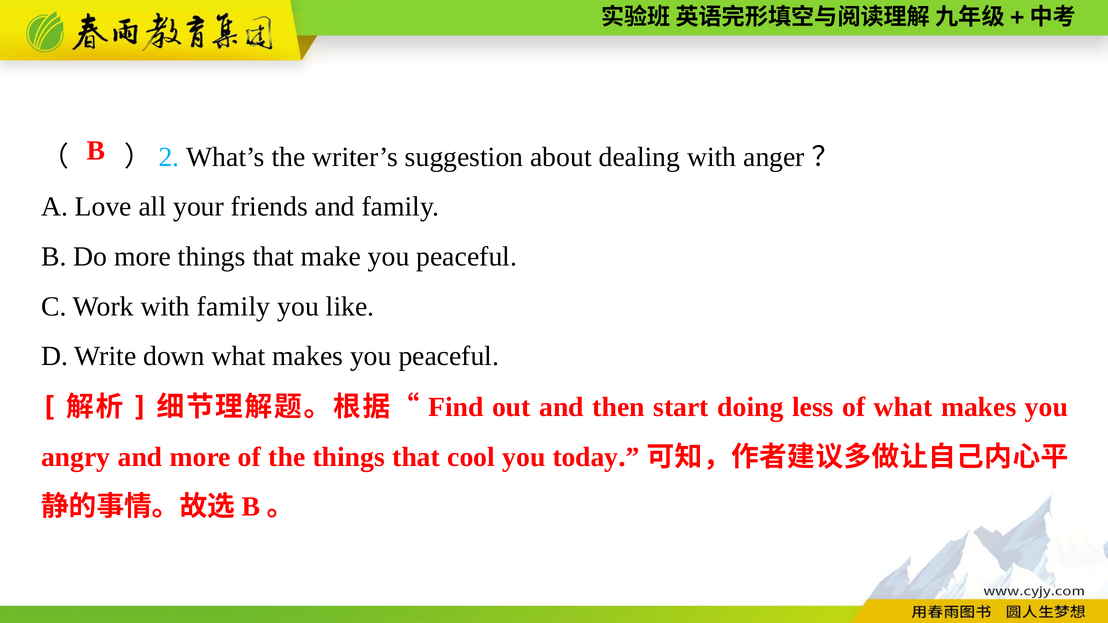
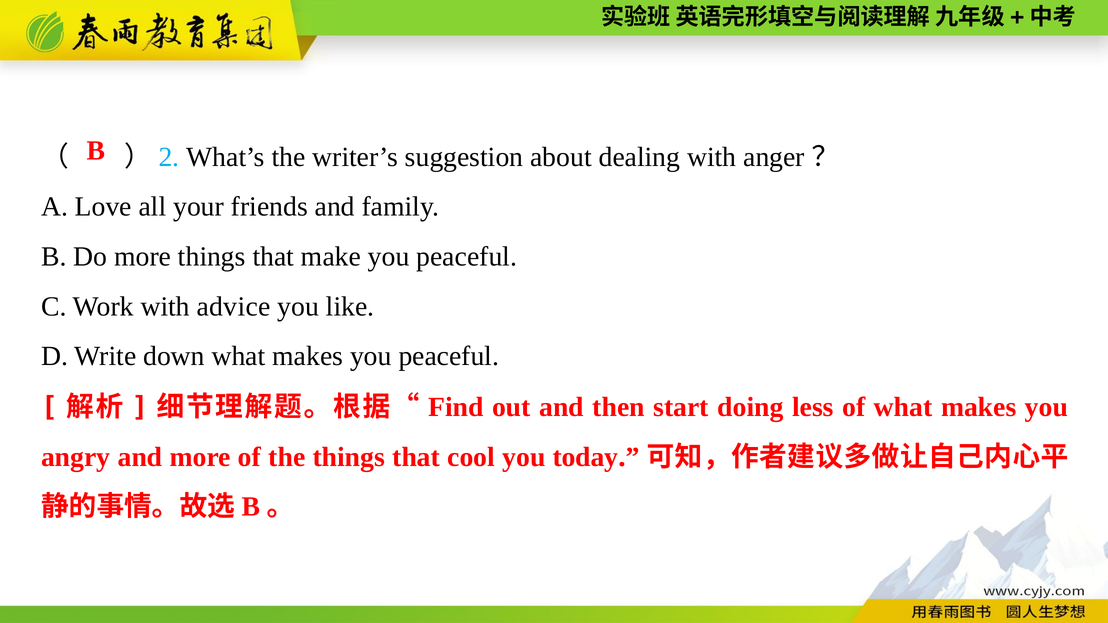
with family: family -> advice
